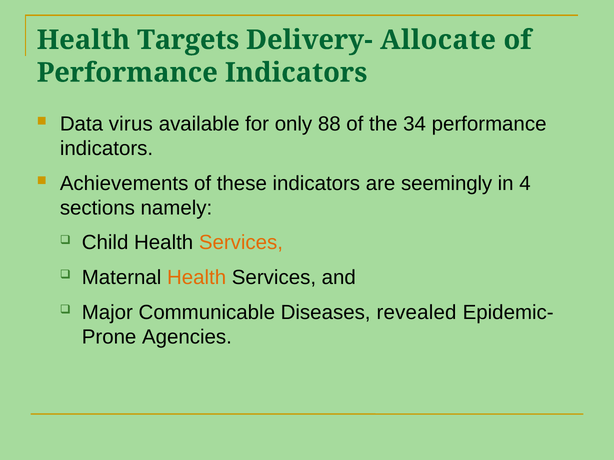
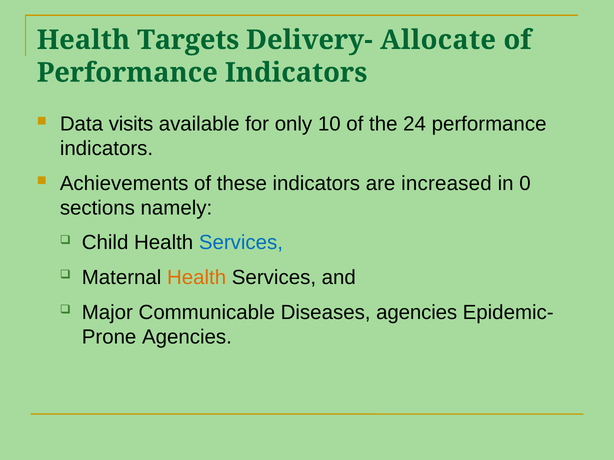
virus: virus -> visits
88: 88 -> 10
34: 34 -> 24
seemingly: seemingly -> increased
4: 4 -> 0
Services at (241, 243) colour: orange -> blue
Diseases revealed: revealed -> agencies
